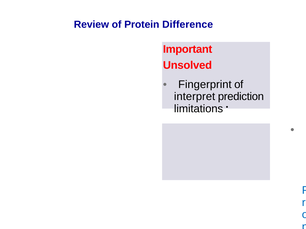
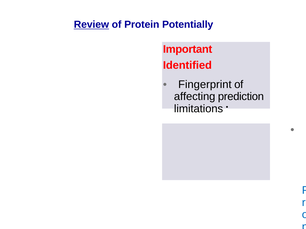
Review underline: none -> present
Difference: Difference -> Potentially
Unsolved: Unsolved -> Identified
interpret: interpret -> affecting
